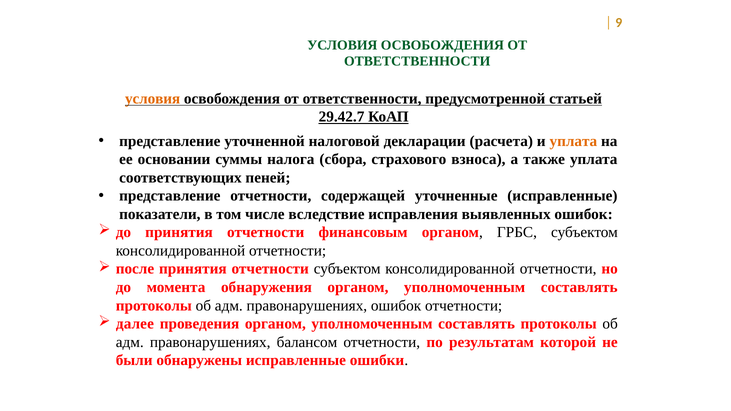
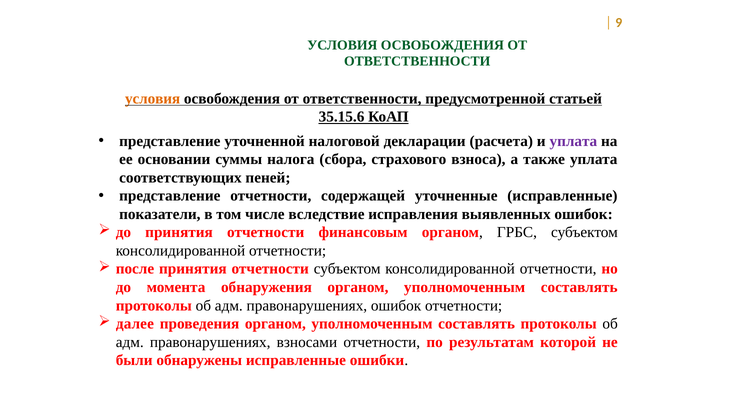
29.42.7: 29.42.7 -> 35.15.6
уплата at (573, 141) colour: orange -> purple
балансом: балансом -> взносами
